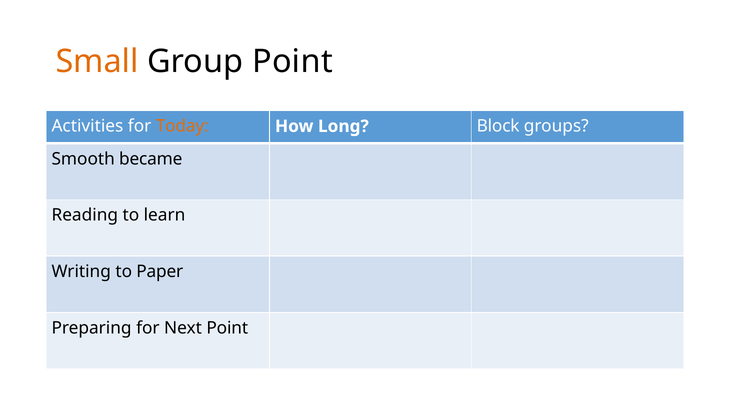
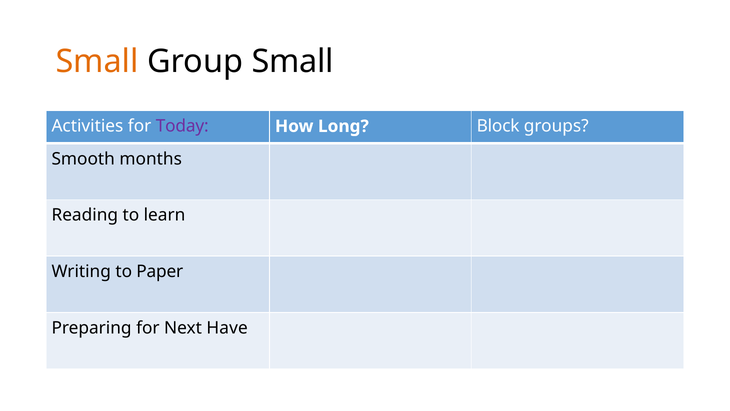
Group Point: Point -> Small
Today colour: orange -> purple
became: became -> months
Next Point: Point -> Have
